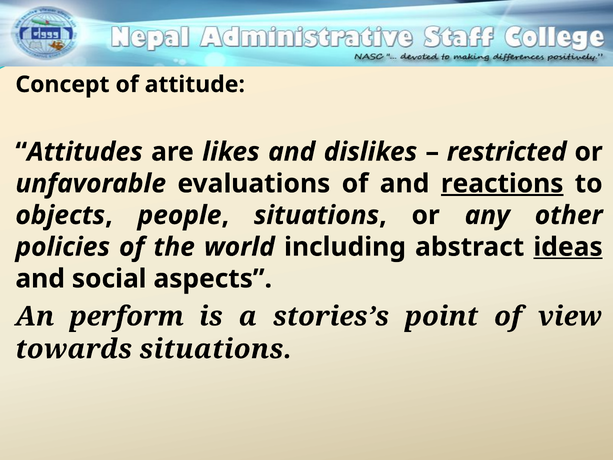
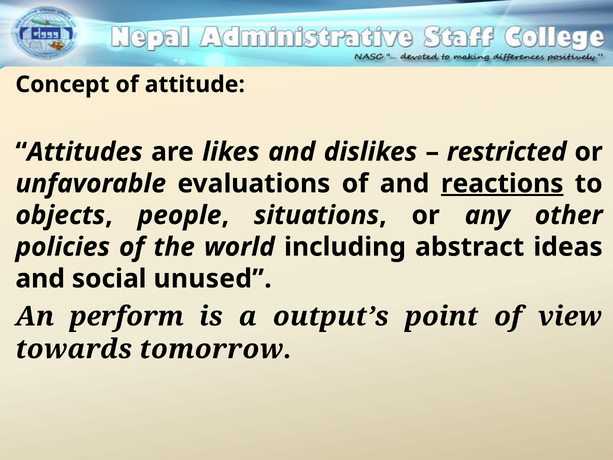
ideas underline: present -> none
aspects: aspects -> unused
stories’s: stories’s -> output’s
towards situations: situations -> tomorrow
